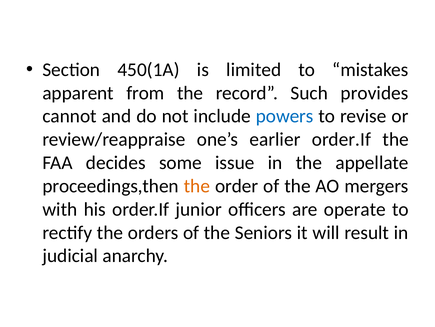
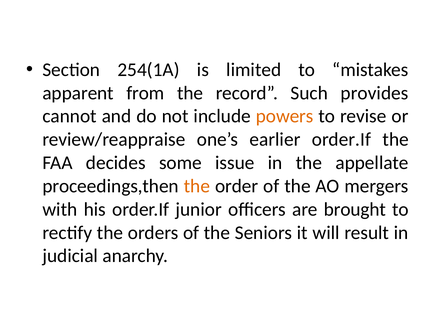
450(1A: 450(1A -> 254(1A
powers colour: blue -> orange
operate: operate -> brought
